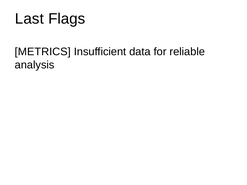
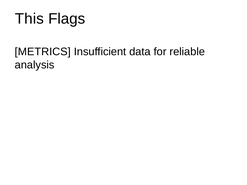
Last: Last -> This
